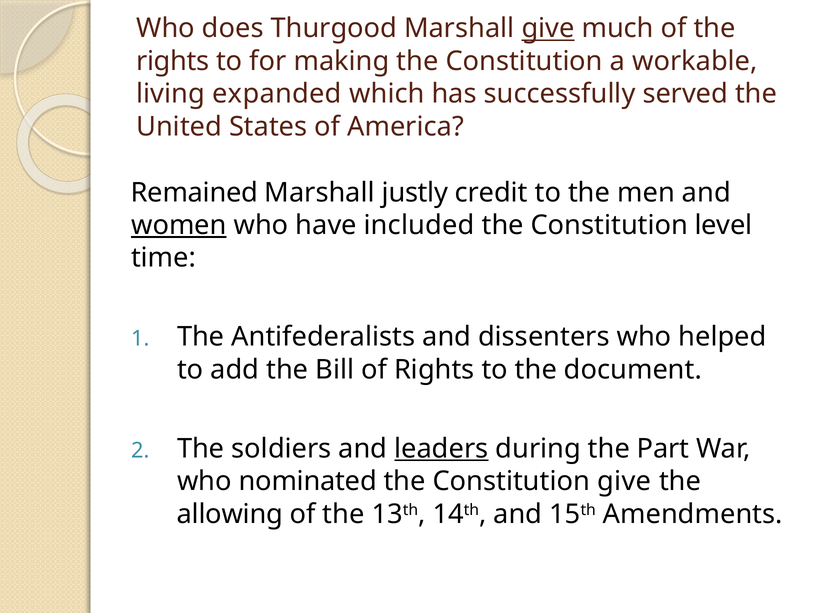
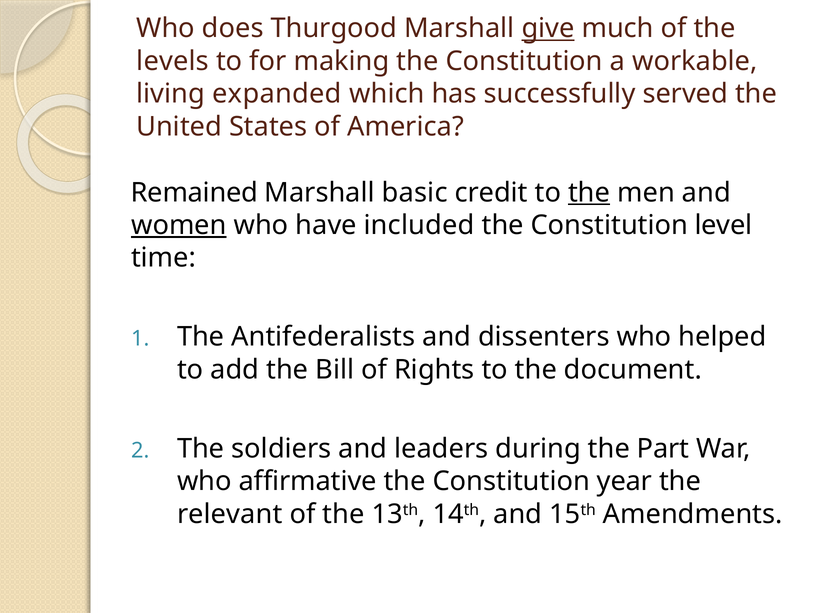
rights at (173, 61): rights -> levels
justly: justly -> basic
the at (589, 192) underline: none -> present
leaders underline: present -> none
nominated: nominated -> affirmative
Constitution give: give -> year
allowing: allowing -> relevant
